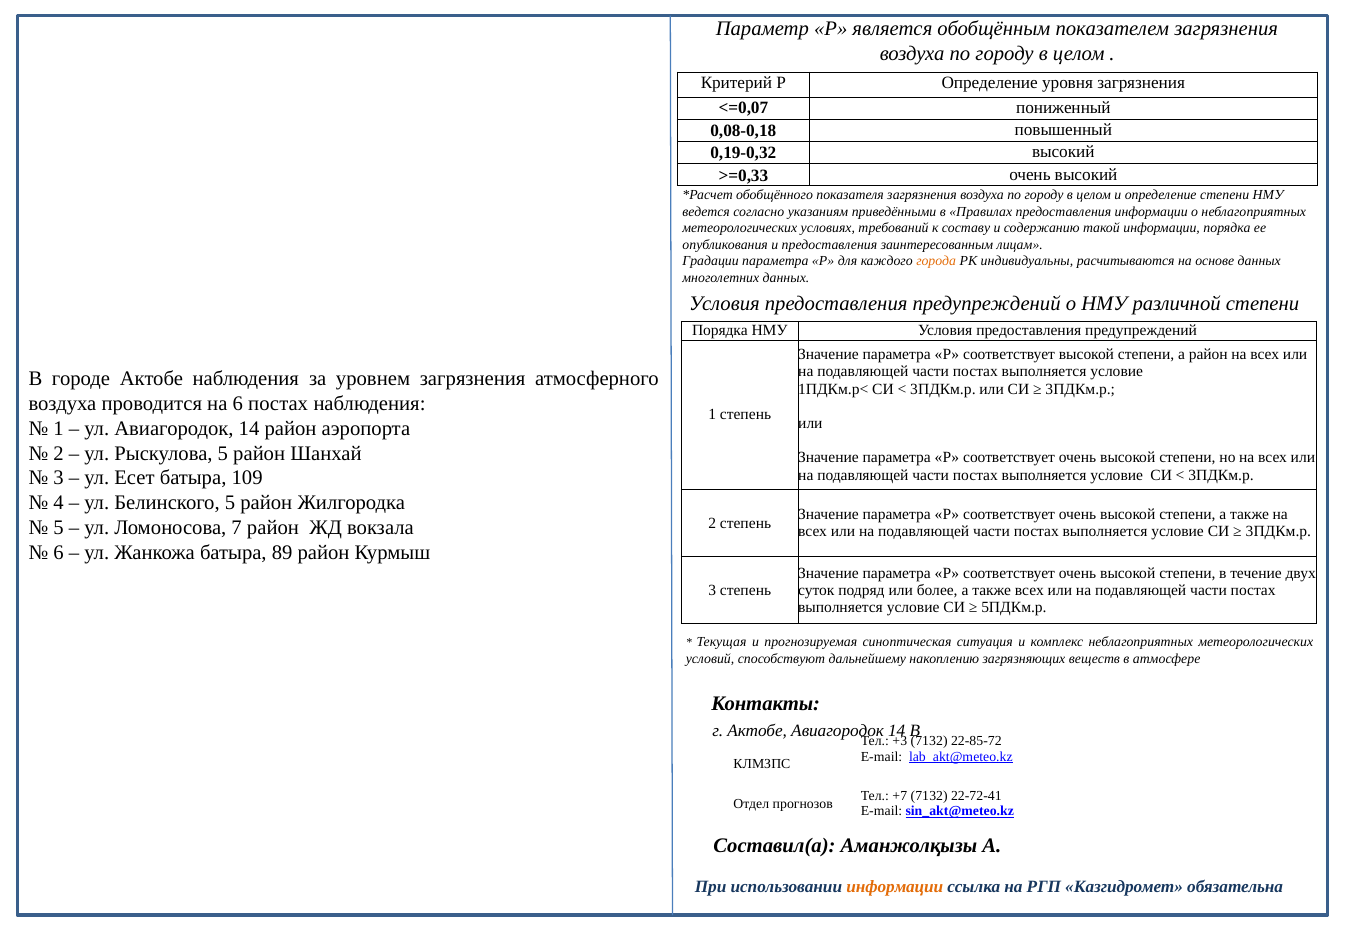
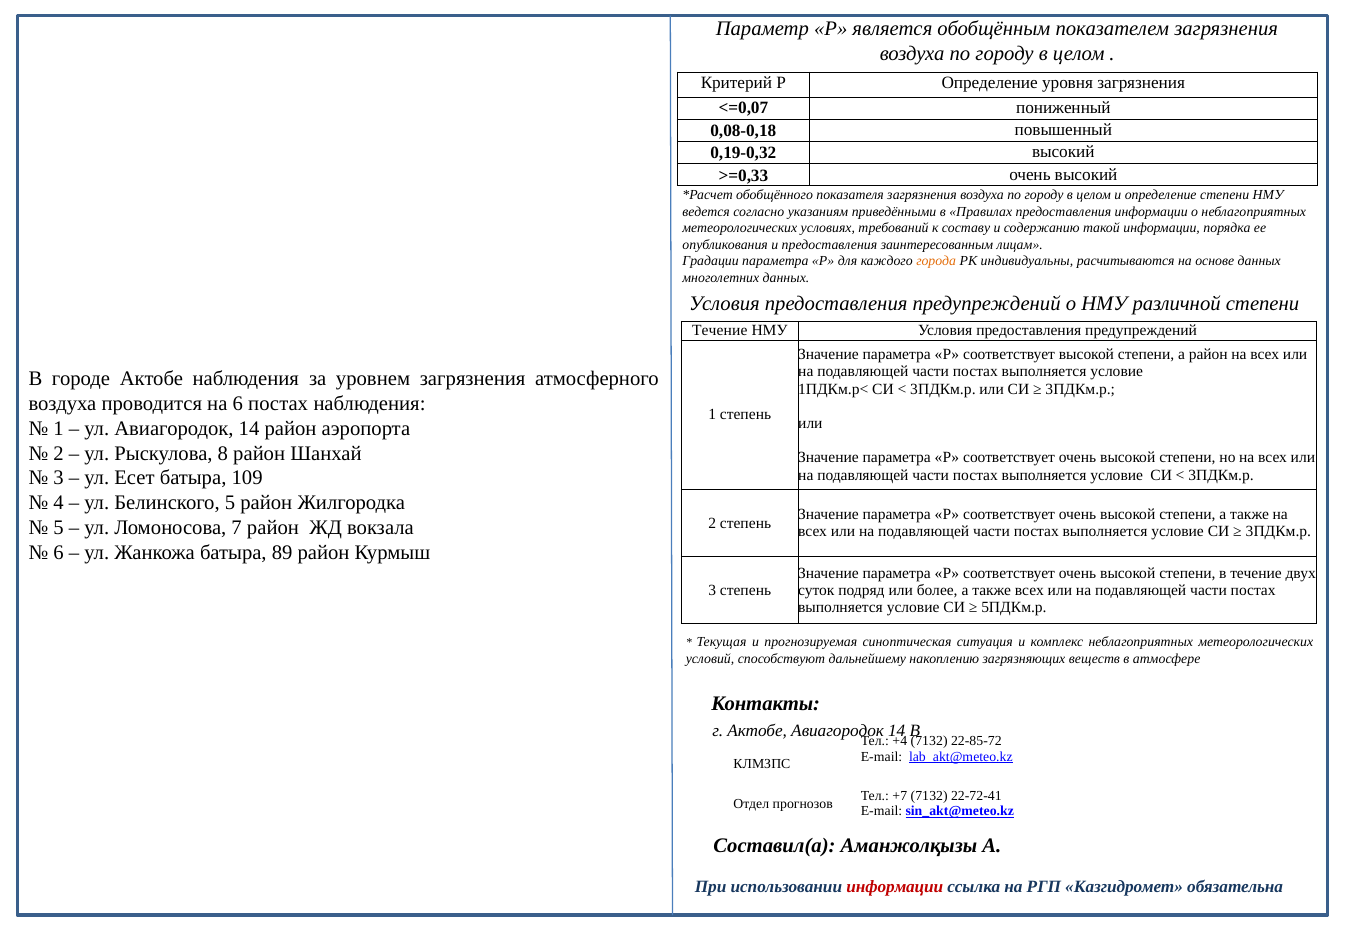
Порядка at (720, 331): Порядка -> Течение
Рыскулова 5: 5 -> 8
+3: +3 -> +4
информации at (895, 887) colour: orange -> red
